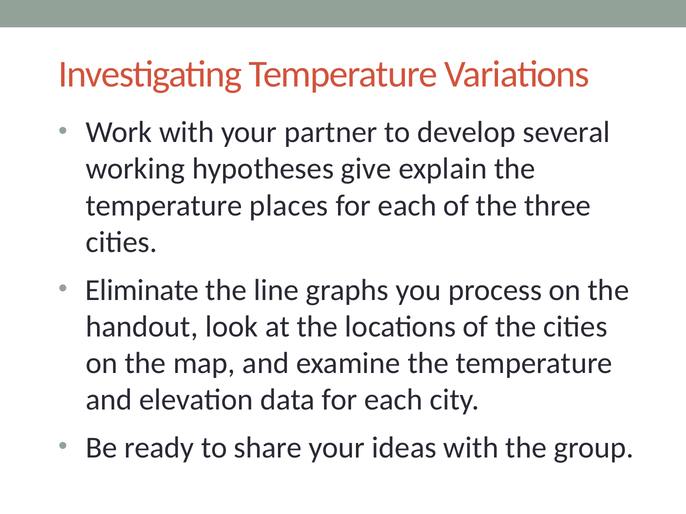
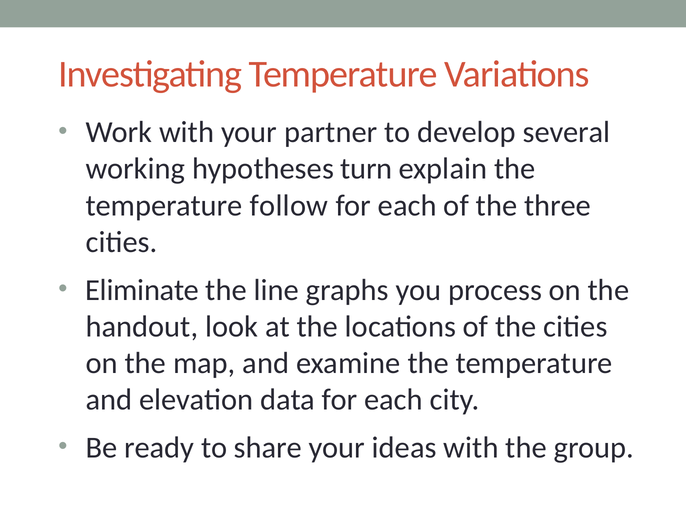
give: give -> turn
places: places -> follow
